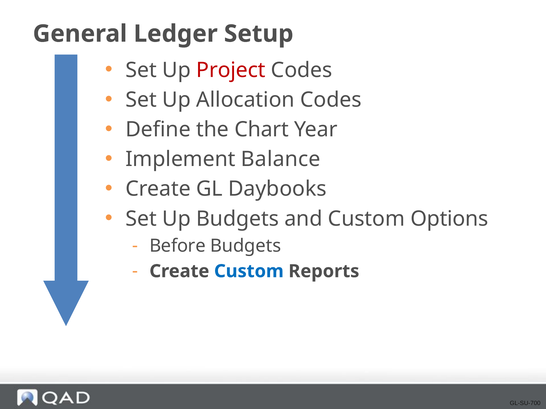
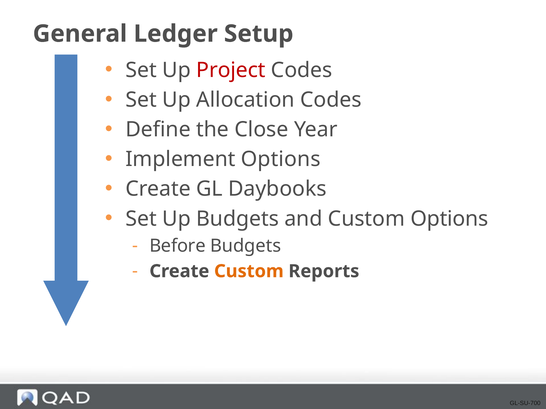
Chart: Chart -> Close
Implement Balance: Balance -> Options
Custom at (249, 272) colour: blue -> orange
